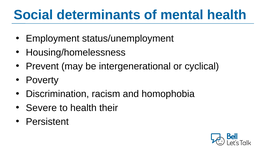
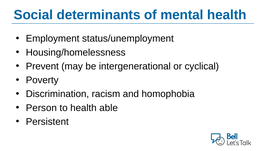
Severe: Severe -> Person
their: their -> able
